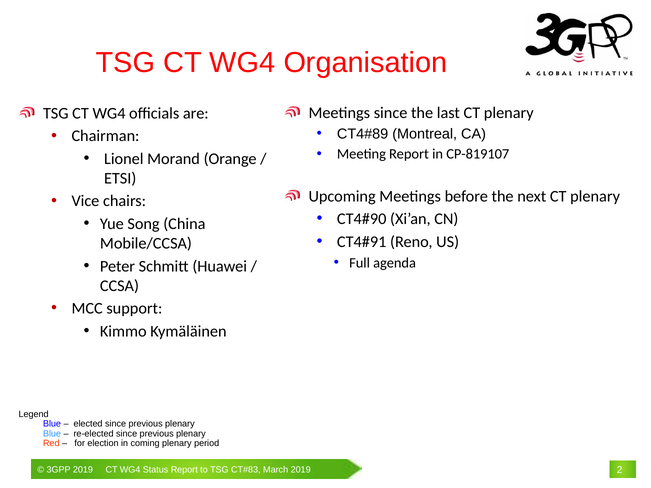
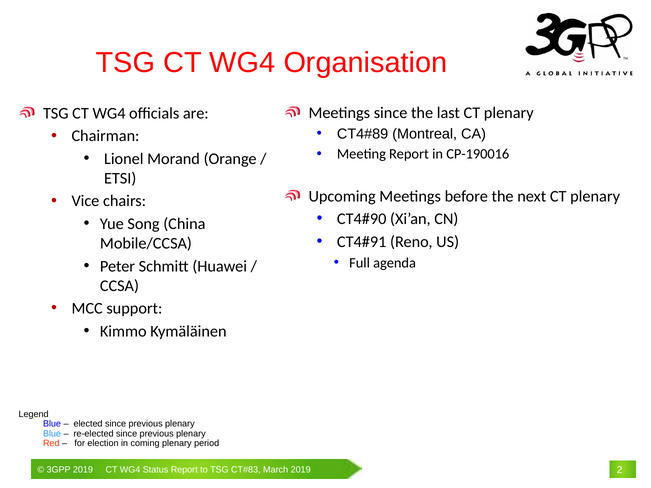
CP-819107: CP-819107 -> CP-190016
